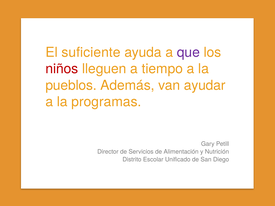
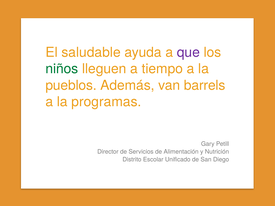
suficiente: suficiente -> saludable
niños colour: red -> green
ayudar: ayudar -> barrels
